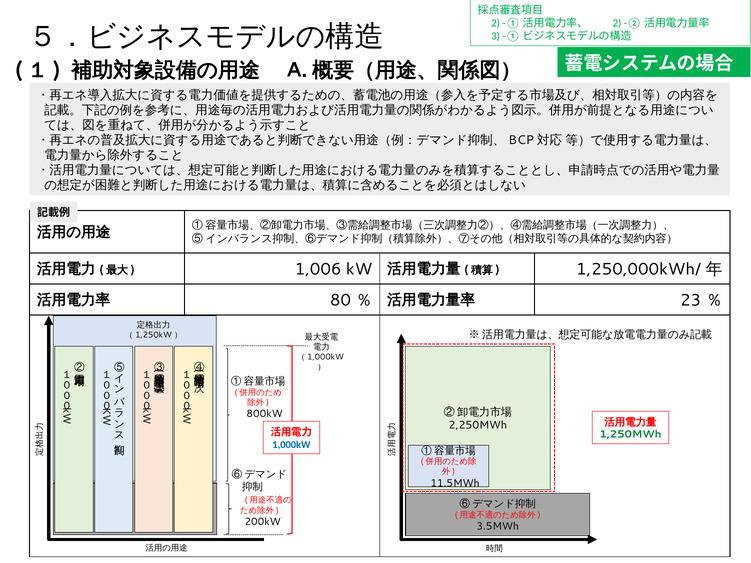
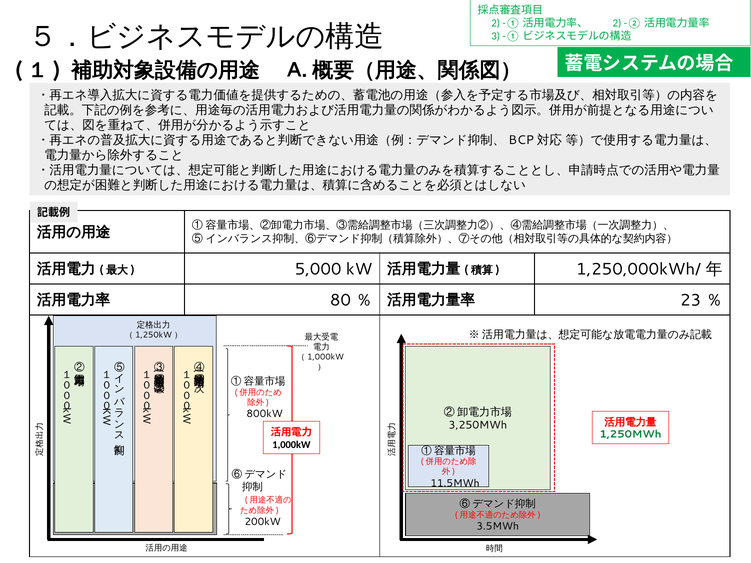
1,006: 1,006 -> 5,000
2,250MWh: 2,250MWh -> 3,250MWh
1,000kW colour: blue -> black
